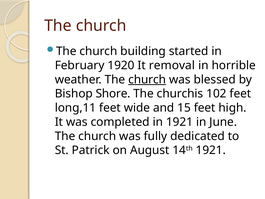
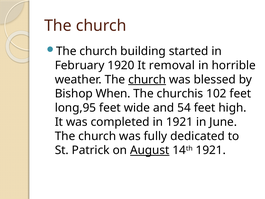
Shore: Shore -> When
long,11: long,11 -> long,95
15: 15 -> 54
August underline: none -> present
